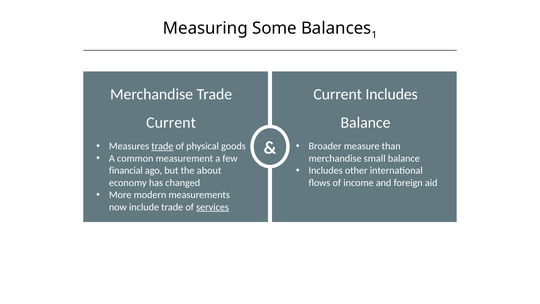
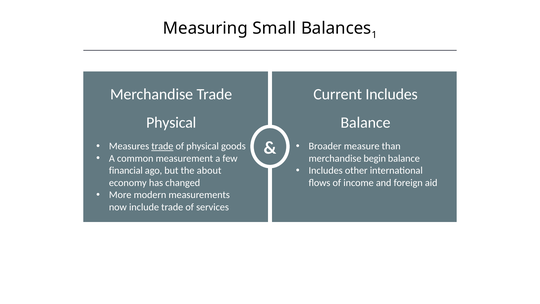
Some: Some -> Small
Current at (171, 122): Current -> Physical
small: small -> begin
services underline: present -> none
